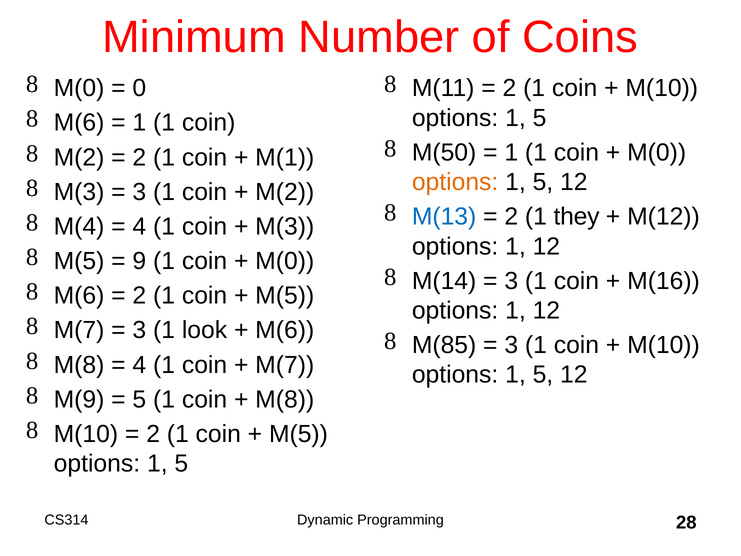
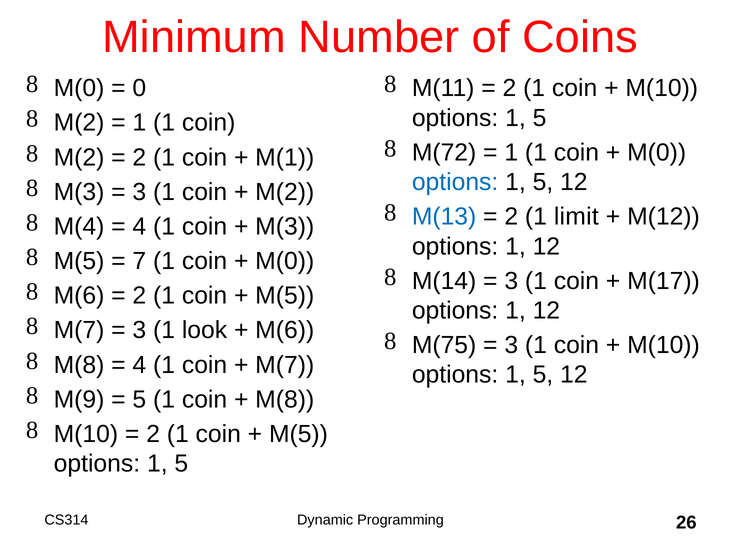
M(6 at (79, 123): M(6 -> M(2
M(50: M(50 -> M(72
options at (455, 182) colour: orange -> blue
they: they -> limit
9: 9 -> 7
M(16: M(16 -> M(17
M(85: M(85 -> M(75
28: 28 -> 26
